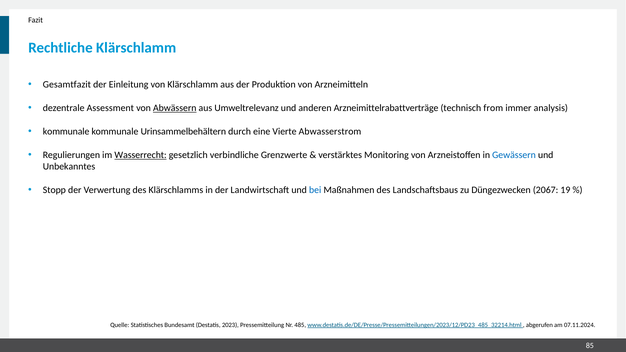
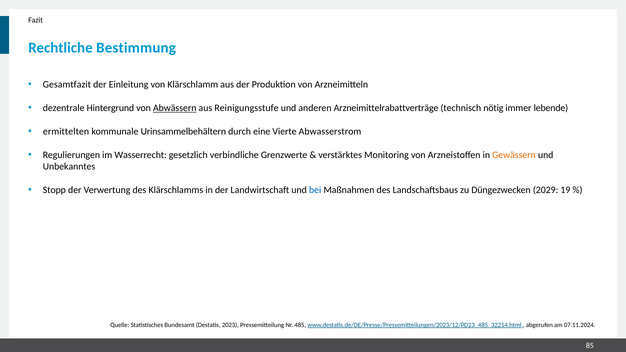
Rechtliche Klärschlamm: Klärschlamm -> Bestimmung
Assessment: Assessment -> Hintergrund
Umweltrelevanz: Umweltrelevanz -> Reinigungsstufe
from: from -> nötig
analysis: analysis -> lebende
kommunale at (66, 132): kommunale -> ermittelten
Wasserrecht underline: present -> none
Gewässern colour: blue -> orange
2067: 2067 -> 2029
